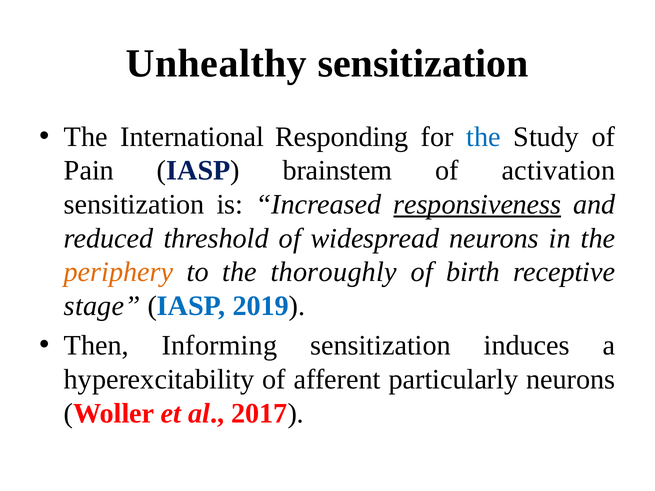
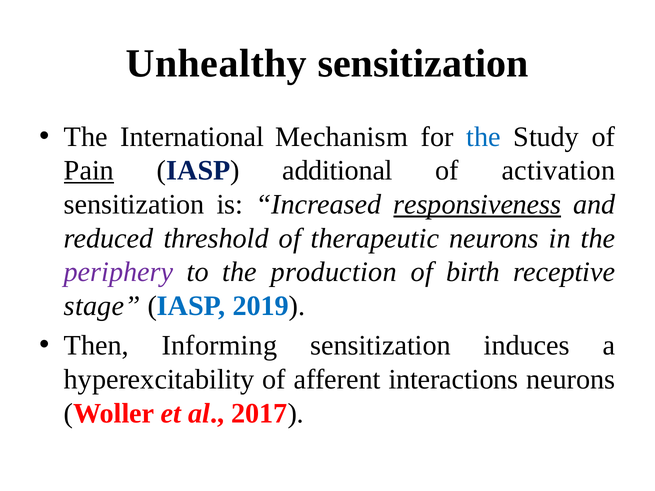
Responding: Responding -> Mechanism
Pain underline: none -> present
brainstem: brainstem -> additional
widespread: widespread -> therapeutic
periphery colour: orange -> purple
thoroughly: thoroughly -> production
particularly: particularly -> interactions
